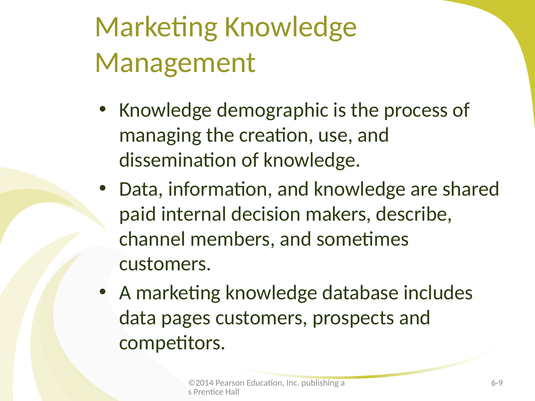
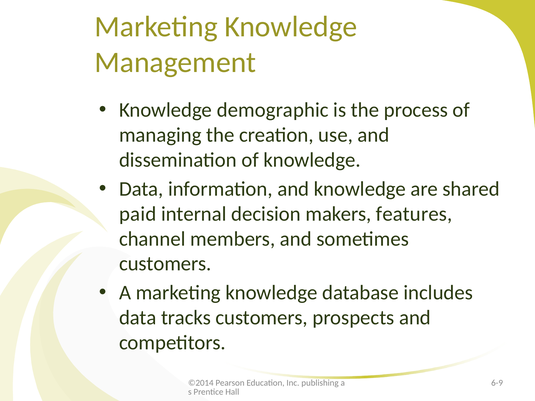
describe: describe -> features
pages: pages -> tracks
